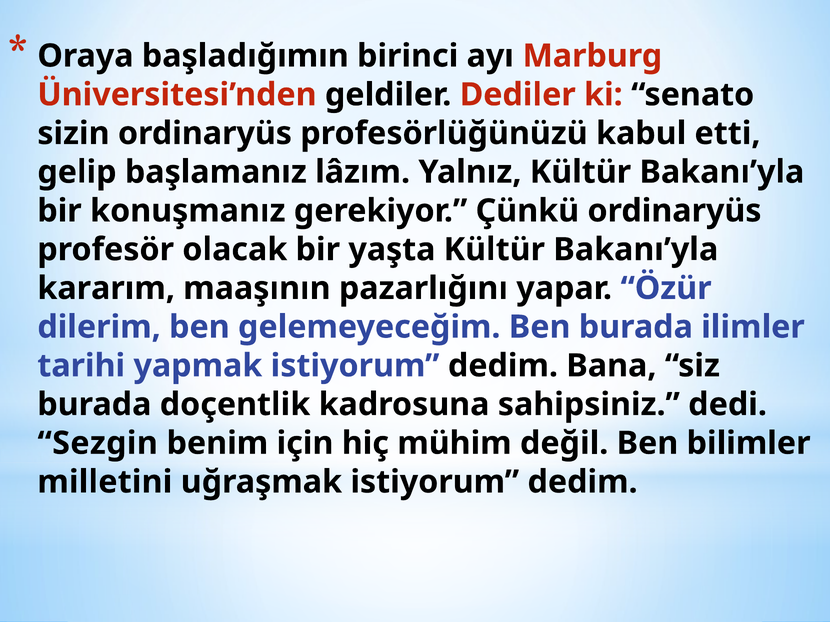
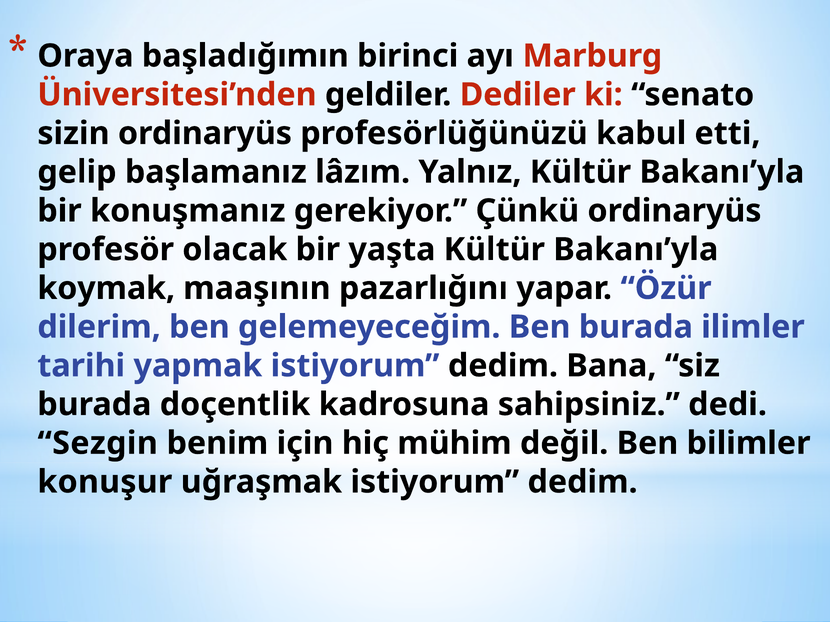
kararım: kararım -> koymak
milletini: milletini -> konuşur
